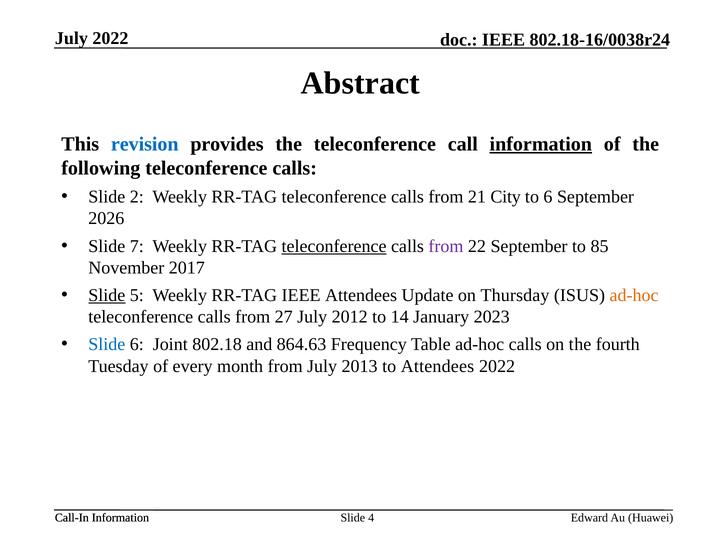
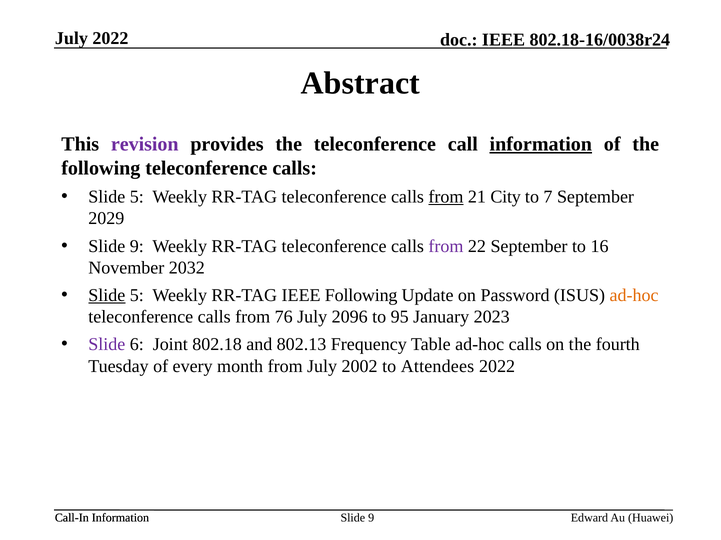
revision colour: blue -> purple
2 at (137, 197): 2 -> 5
from at (446, 197) underline: none -> present
to 6: 6 -> 7
2026: 2026 -> 2029
7 at (137, 246): 7 -> 9
teleconference at (334, 246) underline: present -> none
85: 85 -> 16
2017: 2017 -> 2032
IEEE Attendees: Attendees -> Following
Thursday: Thursday -> Password
27: 27 -> 76
2012: 2012 -> 2096
14: 14 -> 95
Slide at (107, 345) colour: blue -> purple
864.63: 864.63 -> 802.13
2013: 2013 -> 2002
4 at (371, 519): 4 -> 9
